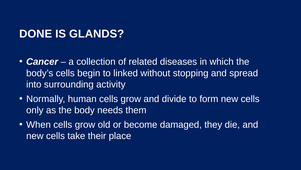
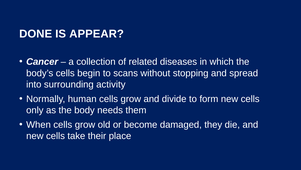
GLANDS: GLANDS -> APPEAR
linked: linked -> scans
